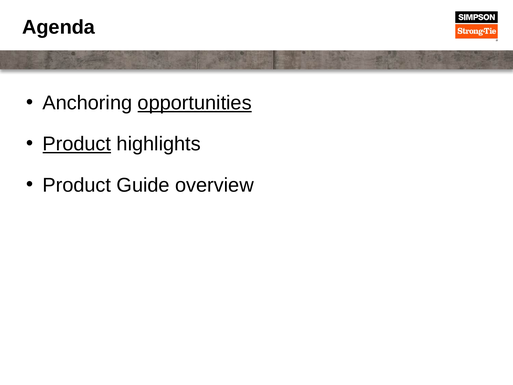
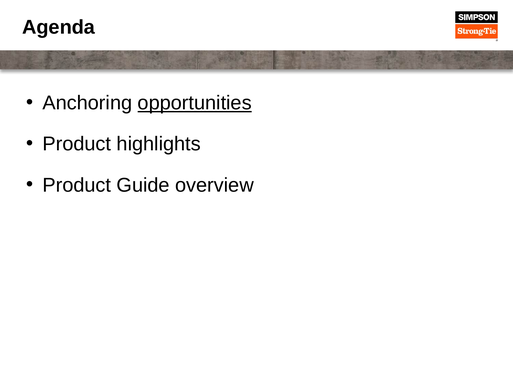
Product at (77, 144) underline: present -> none
